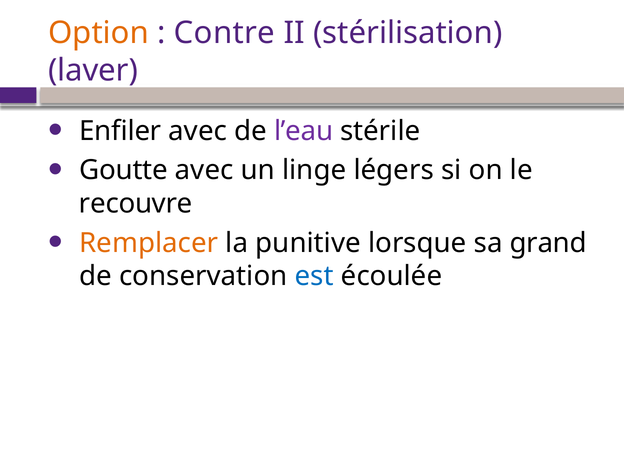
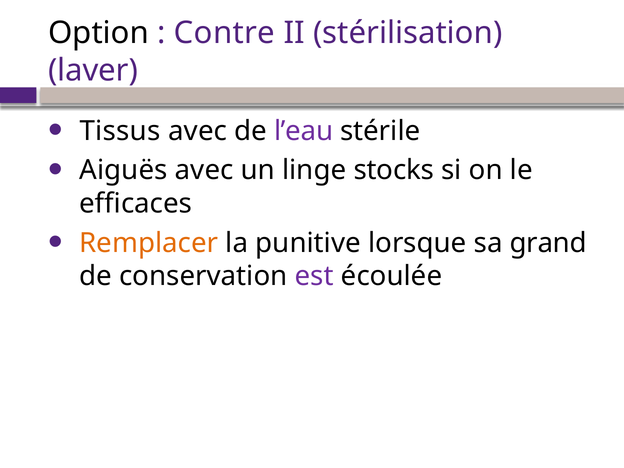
Option colour: orange -> black
Enfiler: Enfiler -> Tissus
Goutte: Goutte -> Aiguës
légers: légers -> stocks
recouvre: recouvre -> efficaces
est colour: blue -> purple
